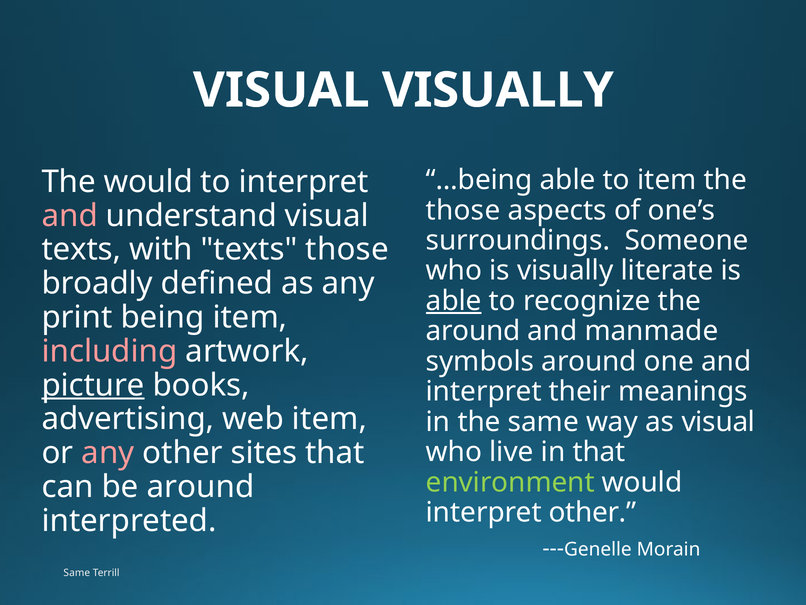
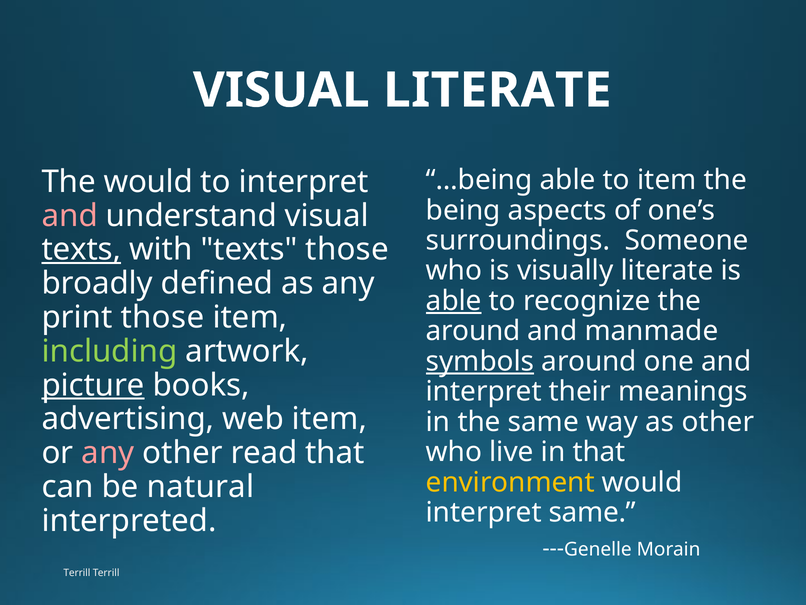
VISUAL VISUALLY: VISUALLY -> LITERATE
those at (463, 210): those -> being
texts at (81, 249) underline: none -> present
print being: being -> those
including colour: pink -> light green
symbols underline: none -> present
as visual: visual -> other
sites: sites -> read
environment colour: light green -> yellow
be around: around -> natural
interpret other: other -> same
Same at (77, 572): Same -> Terrill
